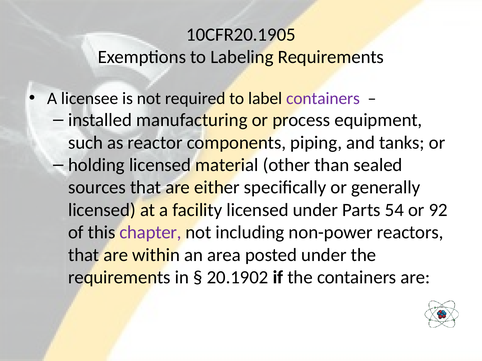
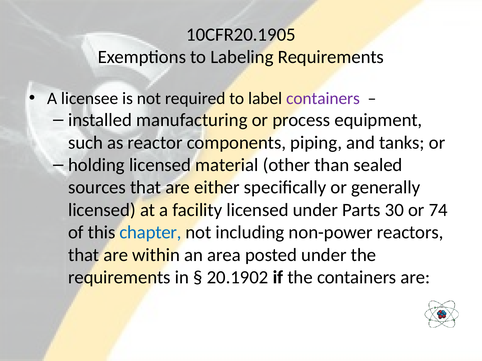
54: 54 -> 30
92: 92 -> 74
chapter colour: purple -> blue
